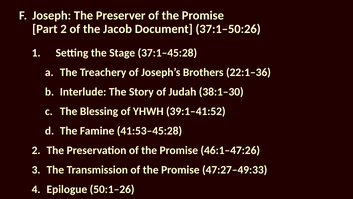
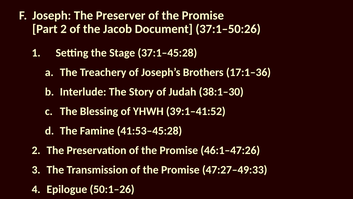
22:1–36: 22:1–36 -> 17:1–36
